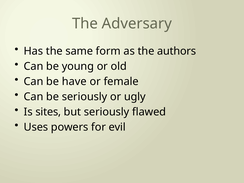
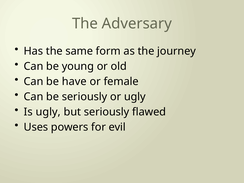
authors: authors -> journey
Is sites: sites -> ugly
